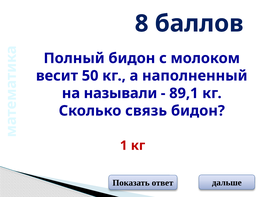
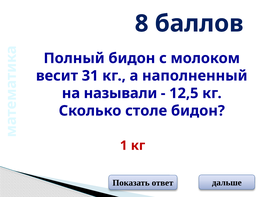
50: 50 -> 31
89,1: 89,1 -> 12,5
связь: связь -> столе
